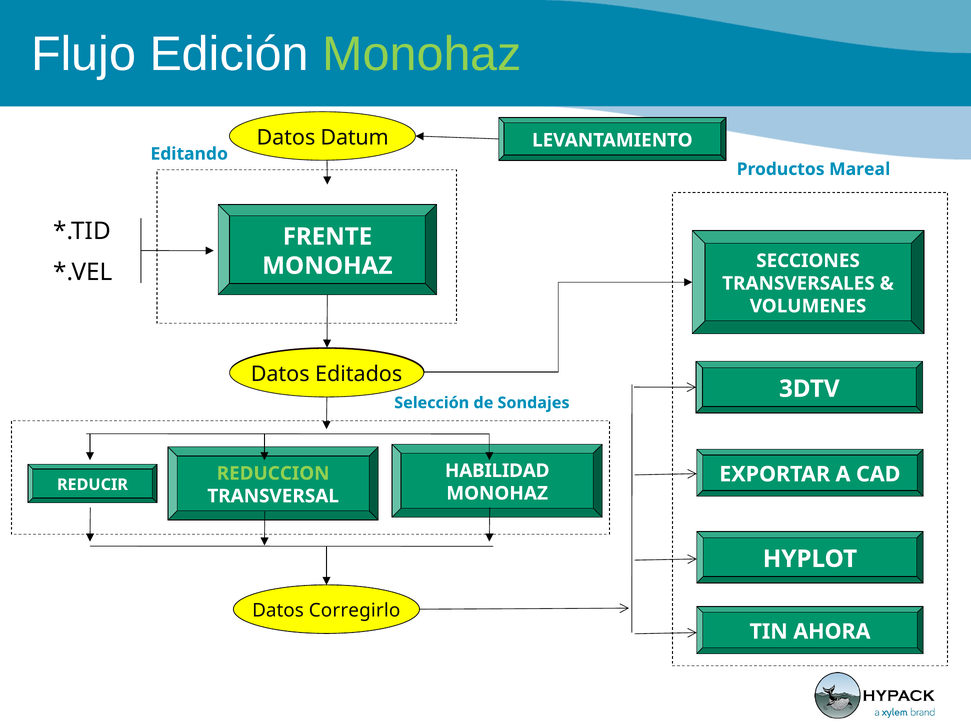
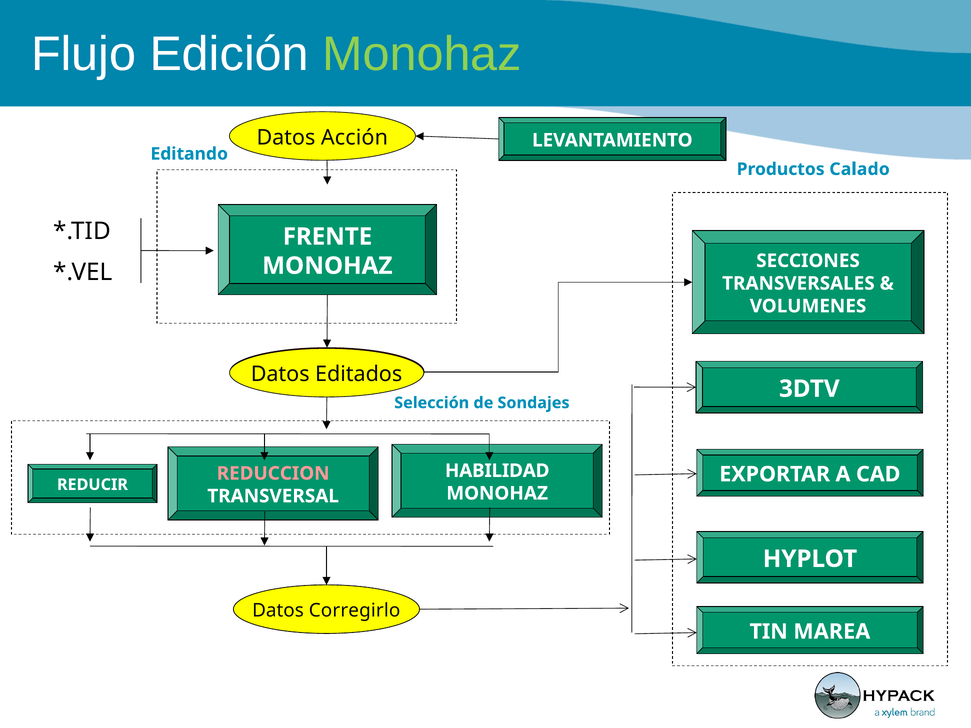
Datum: Datum -> Acción
Mareal: Mareal -> Calado
REDUCCION colour: light green -> pink
AHORA: AHORA -> MAREA
